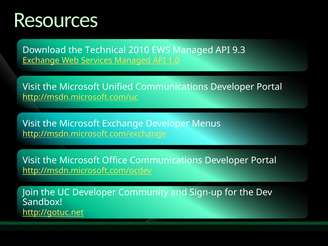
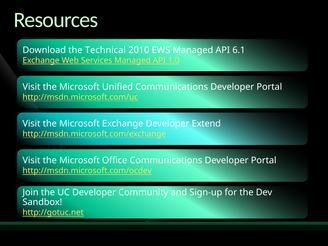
9.3: 9.3 -> 6.1
Menus: Menus -> Extend
